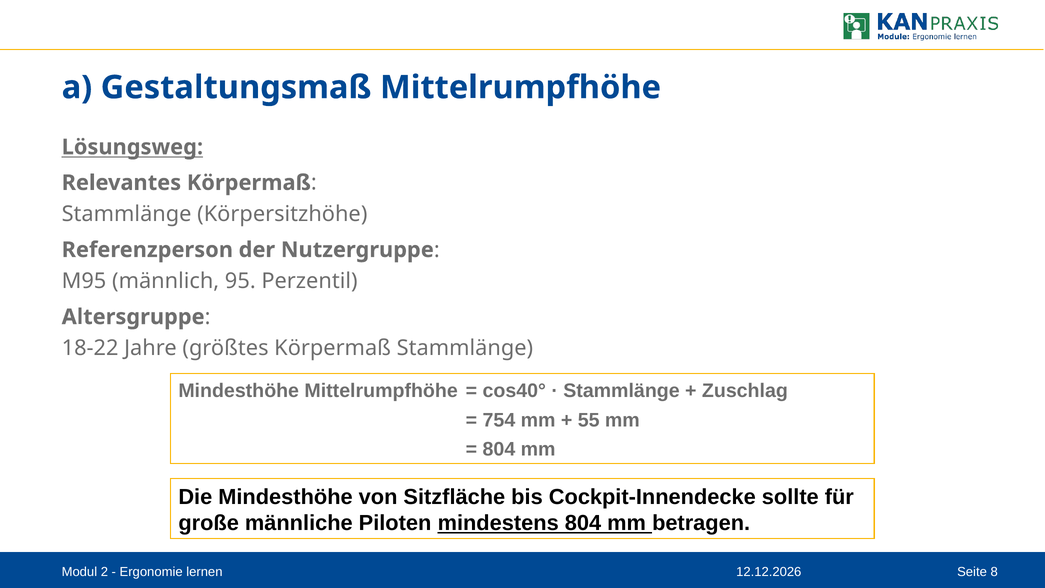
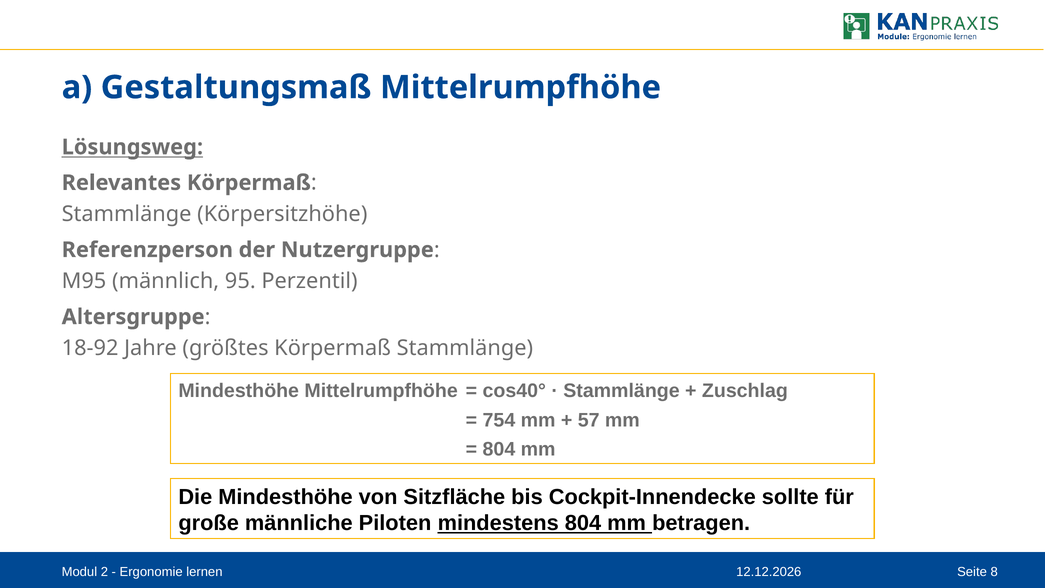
18-22: 18-22 -> 18-92
55: 55 -> 57
